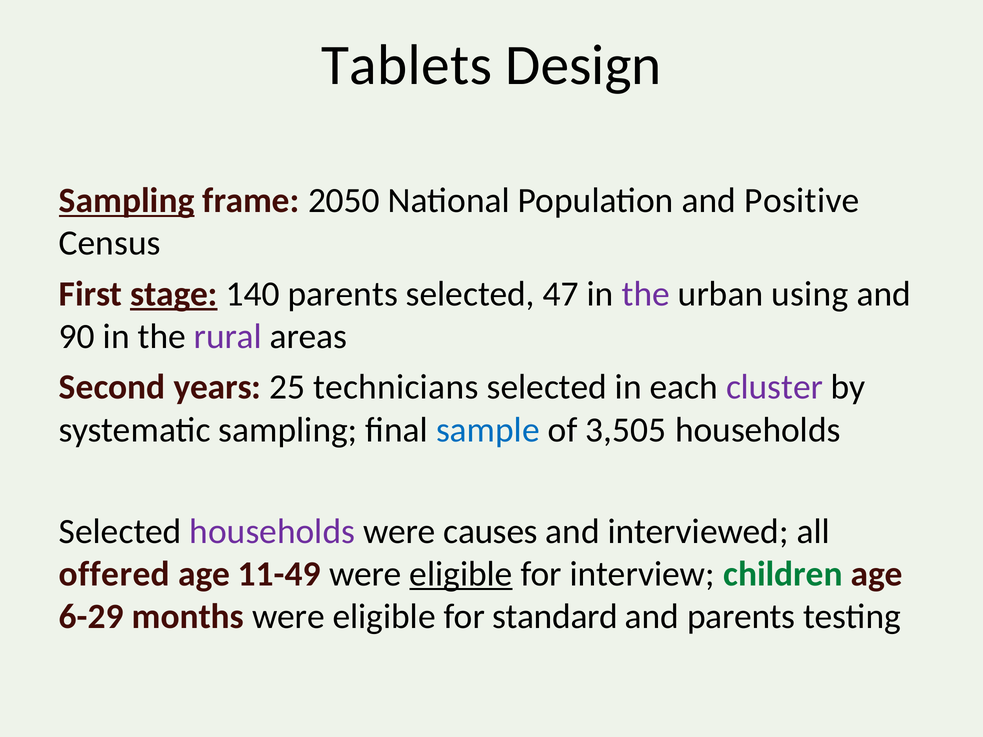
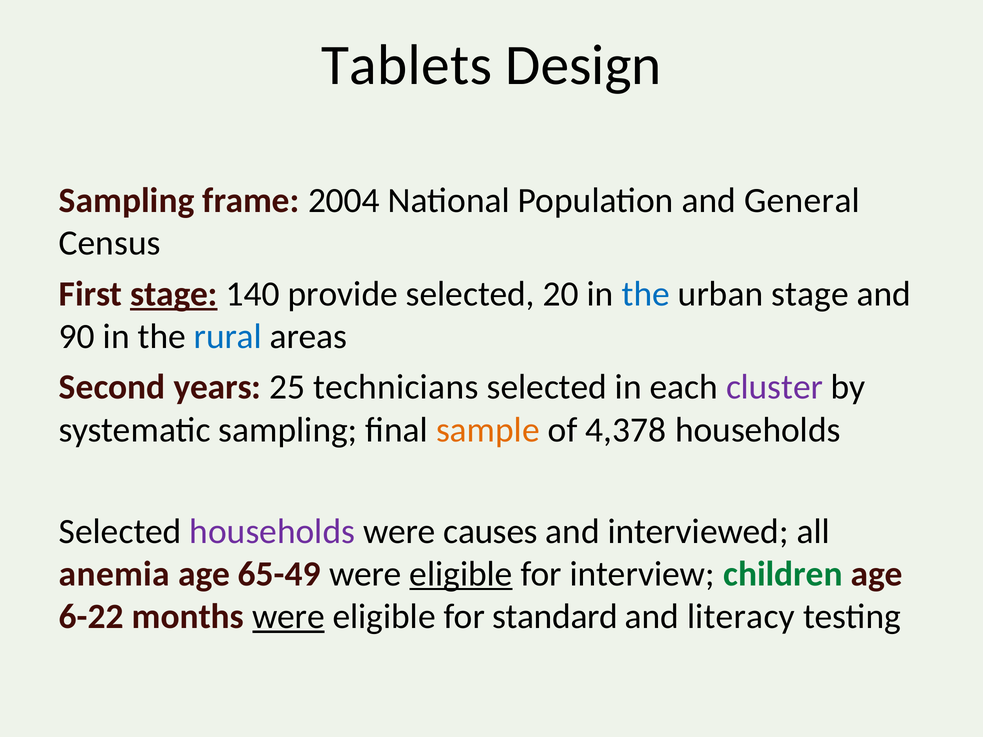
Sampling at (127, 201) underline: present -> none
2050: 2050 -> 2004
Positive: Positive -> General
140 parents: parents -> provide
47: 47 -> 20
the at (646, 294) colour: purple -> blue
urban using: using -> stage
rural colour: purple -> blue
sample colour: blue -> orange
3,505: 3,505 -> 4,378
offered: offered -> anemia
11-49: 11-49 -> 65-49
6-29: 6-29 -> 6-22
were at (288, 617) underline: none -> present
and parents: parents -> literacy
